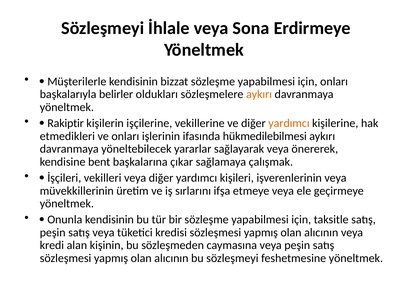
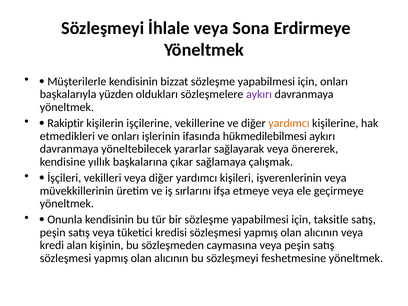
belirler: belirler -> yüzden
aykırı at (259, 94) colour: orange -> purple
bent: bent -> yıllık
